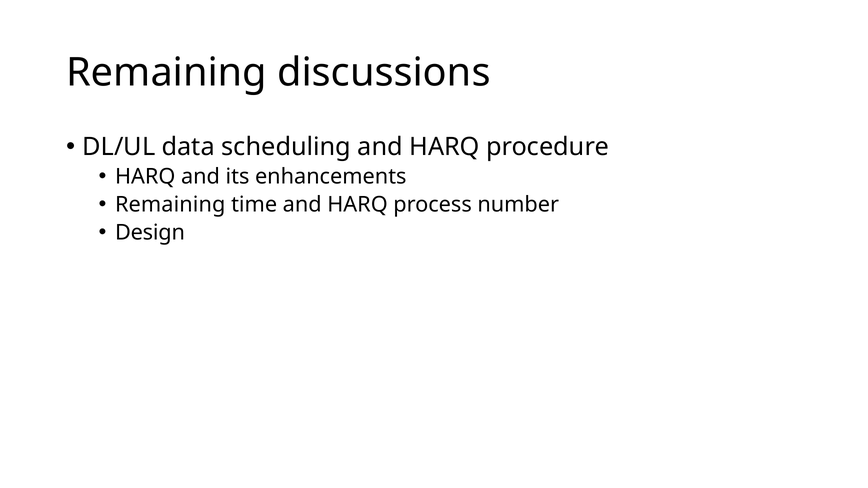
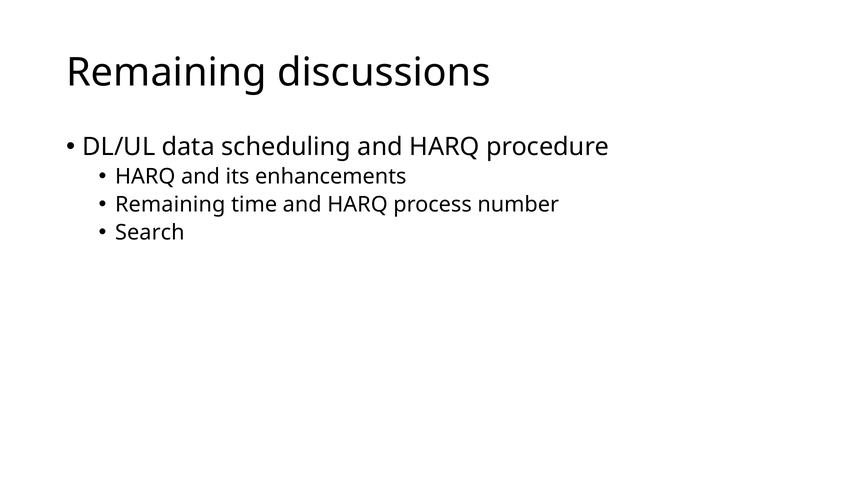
Design: Design -> Search
